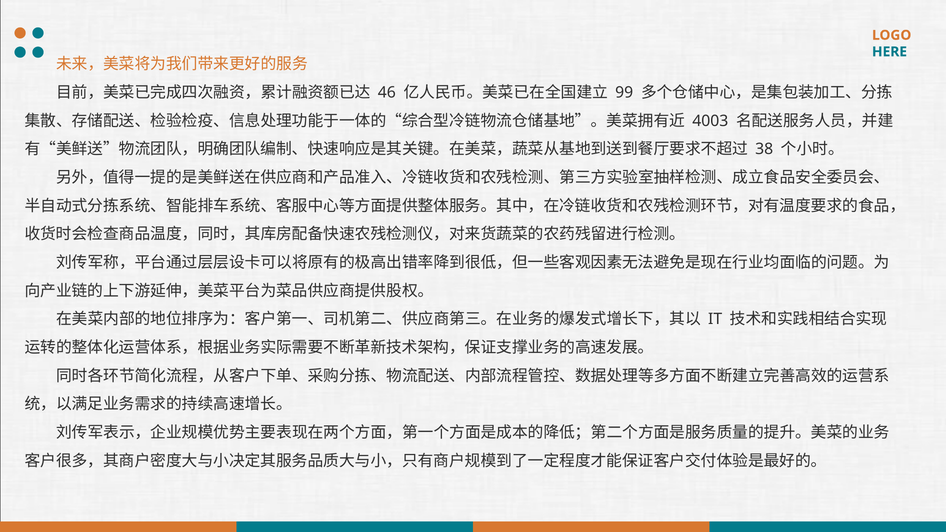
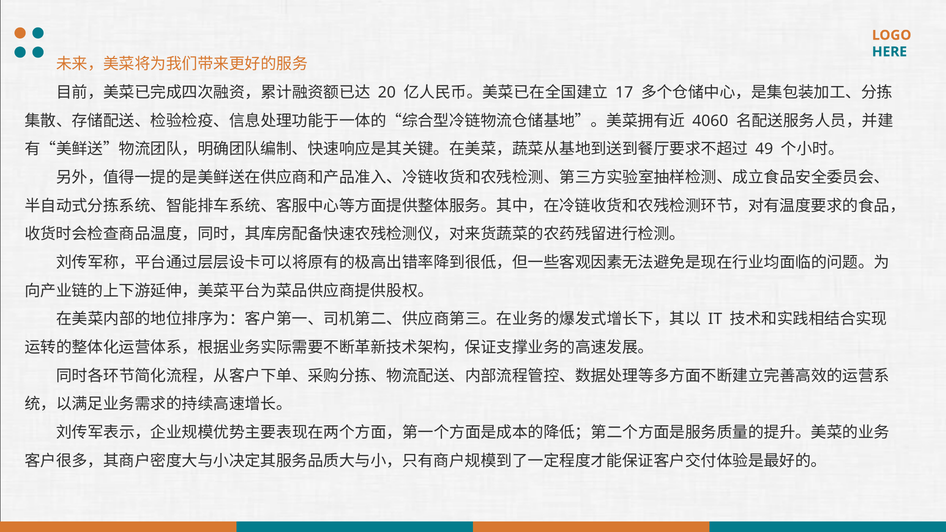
46: 46 -> 20
99: 99 -> 17
4003: 4003 -> 4060
38: 38 -> 49
